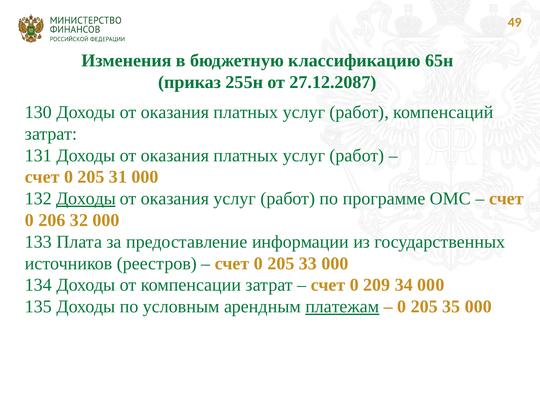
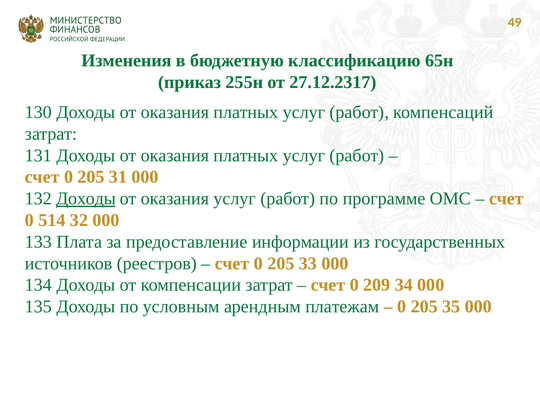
27.12.2087: 27.12.2087 -> 27.12.2317
206: 206 -> 514
платежам underline: present -> none
